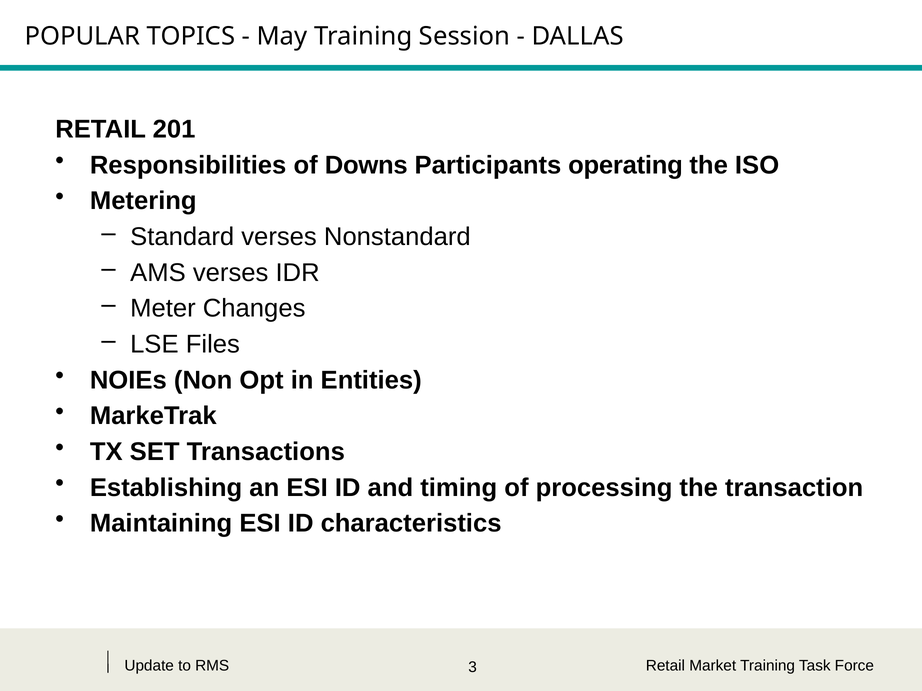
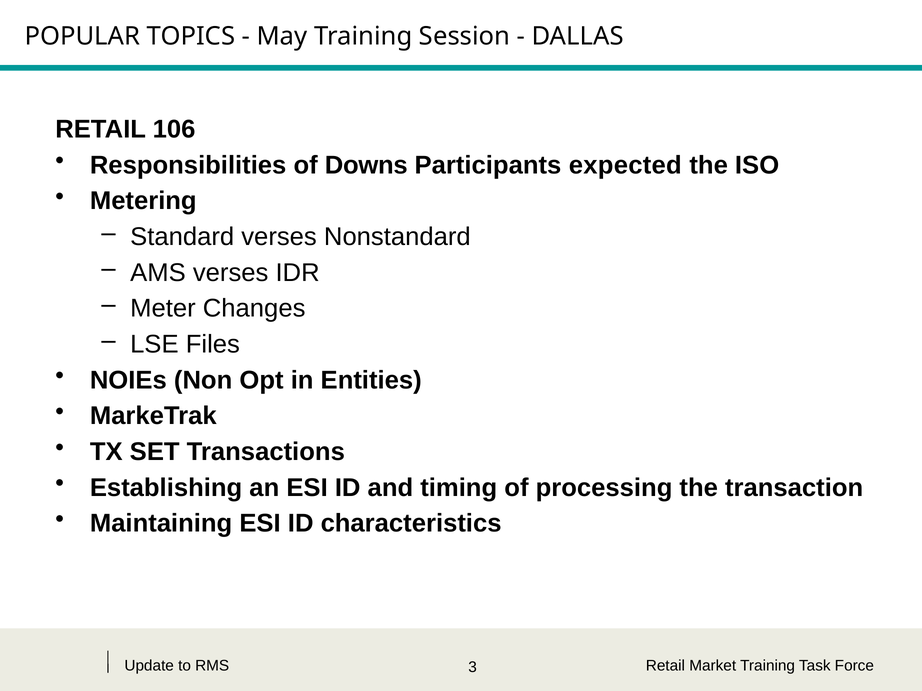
201: 201 -> 106
operating: operating -> expected
